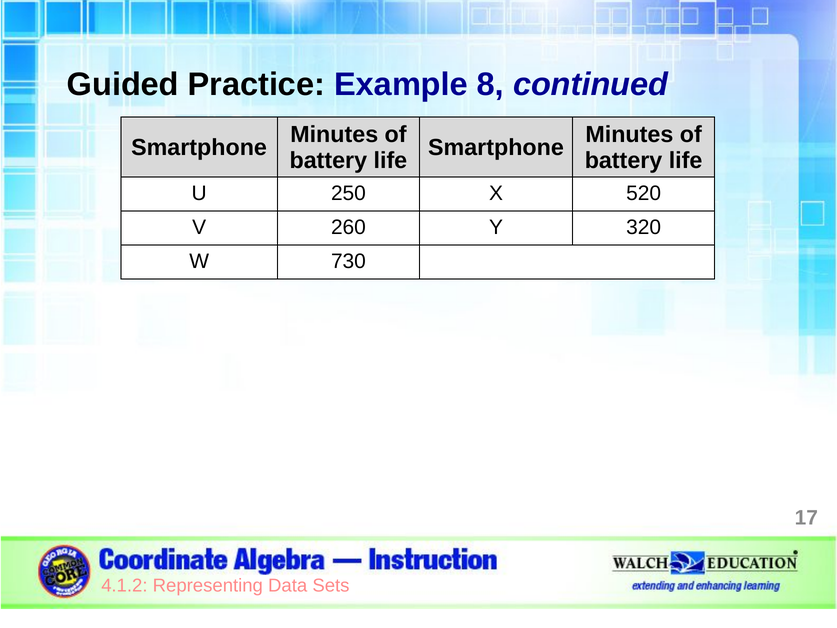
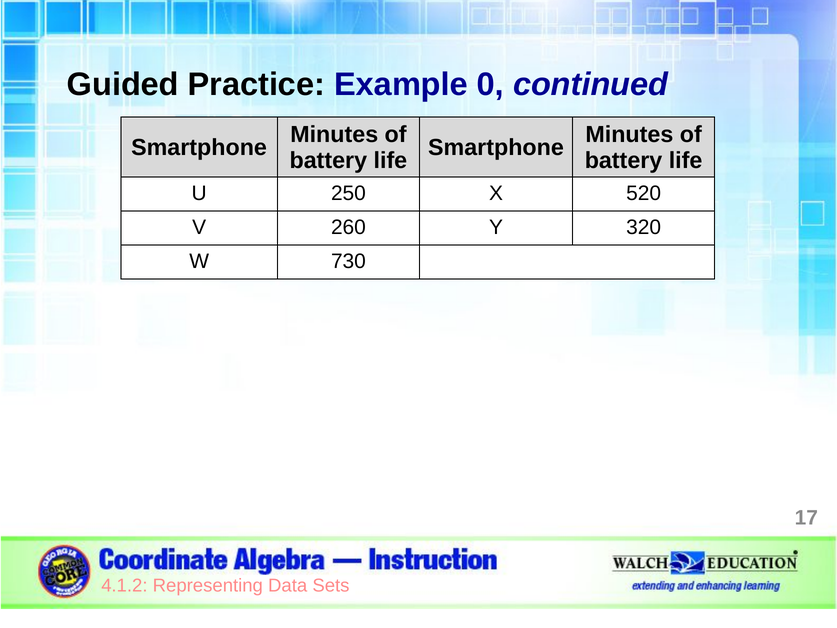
8: 8 -> 0
